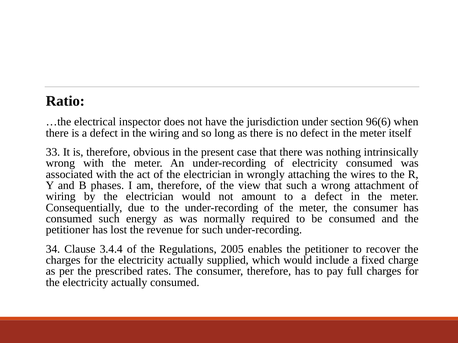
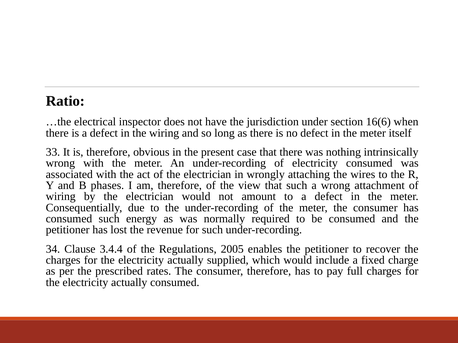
96(6: 96(6 -> 16(6
